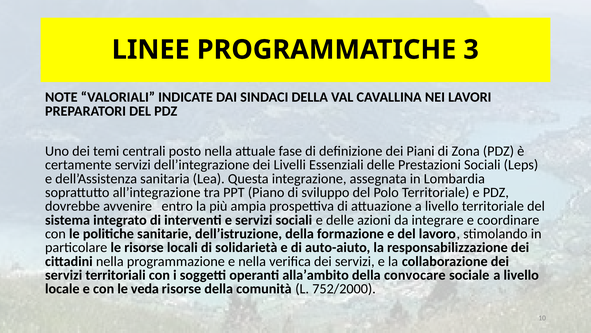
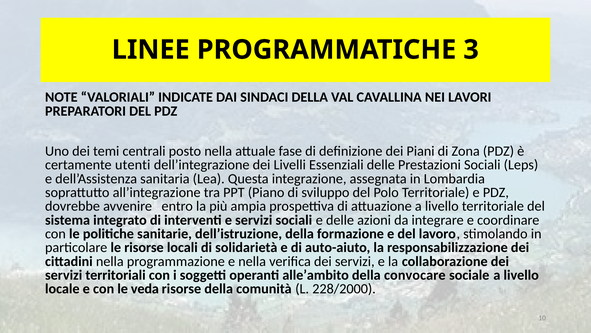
certamente servizi: servizi -> utenti
alla’ambito: alla’ambito -> alle’ambito
752/2000: 752/2000 -> 228/2000
